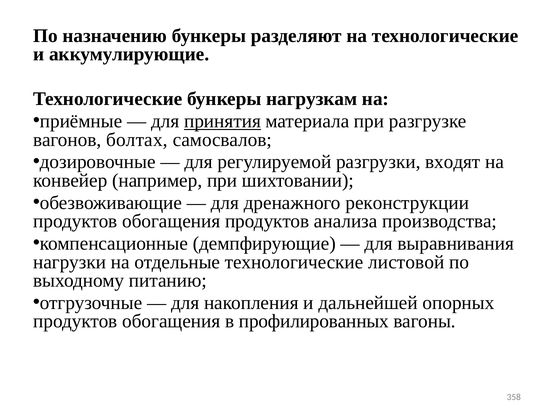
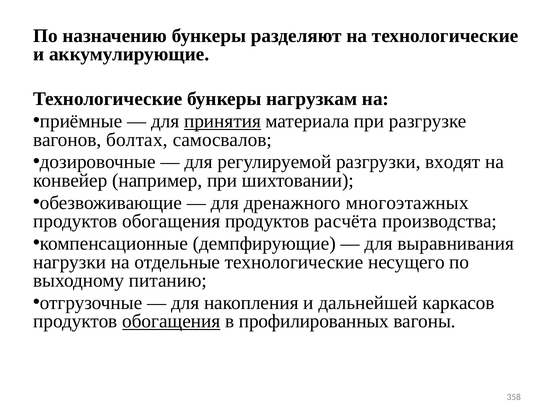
реконструкции: реконструкции -> многоэтажных
анализа: анализа -> расчёта
листовой: листовой -> несущего
опорных: опорных -> каркасов
обогащения at (171, 321) underline: none -> present
